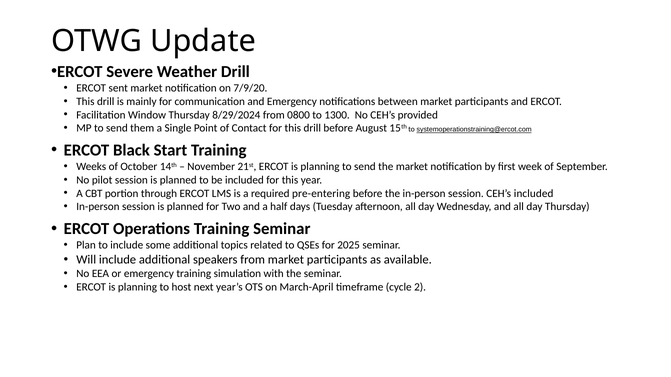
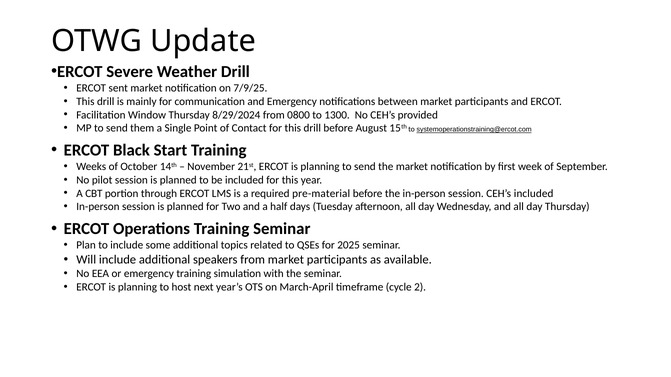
7/9/20: 7/9/20 -> 7/9/25
pre-entering: pre-entering -> pre-material
